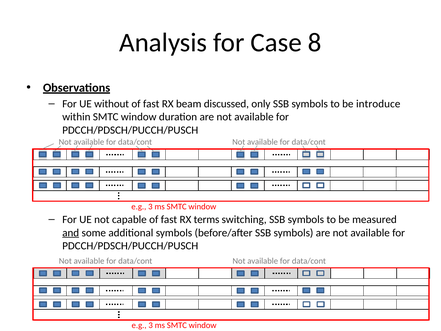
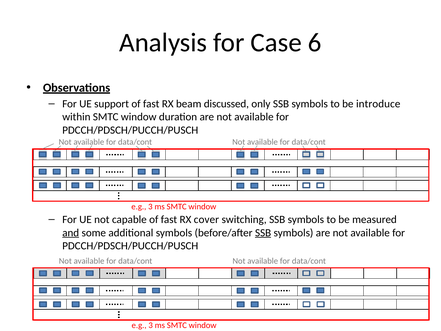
8: 8 -> 6
without: without -> support
terms: terms -> cover
SSB at (263, 233) underline: none -> present
